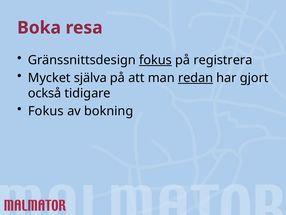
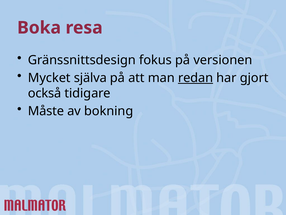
fokus at (155, 60) underline: present -> none
registrera: registrera -> versionen
Fokus at (46, 111): Fokus -> Måste
